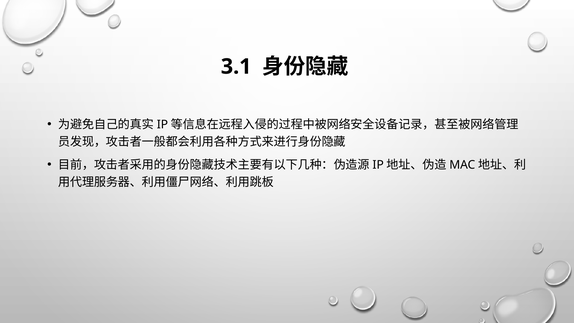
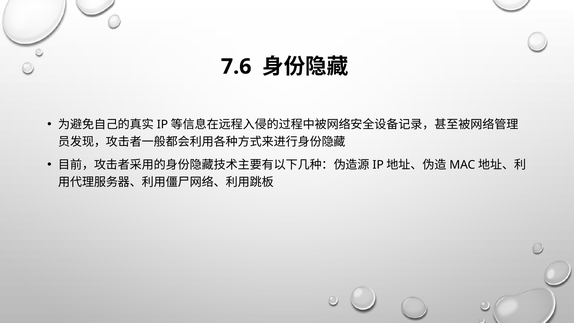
3.1: 3.1 -> 7.6
